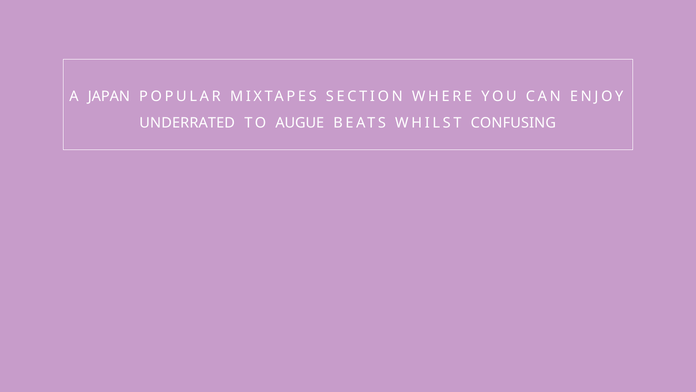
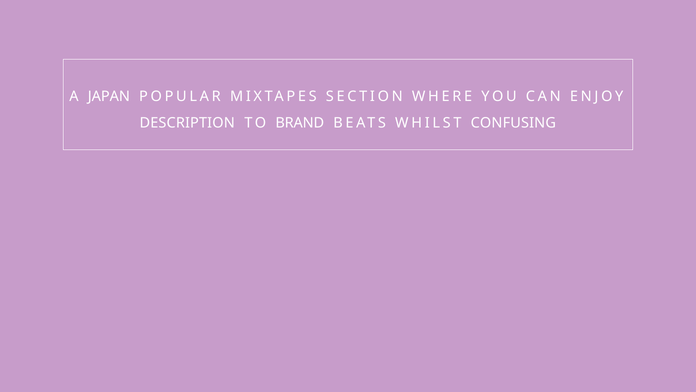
UNDERRATED: UNDERRATED -> DESCRIPTION
AUGUE: AUGUE -> BRAND
